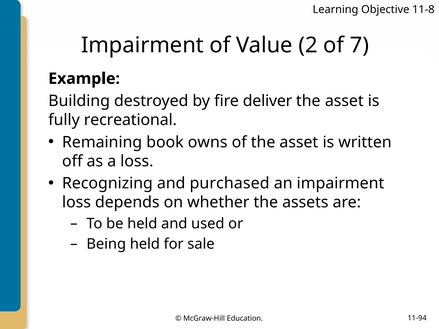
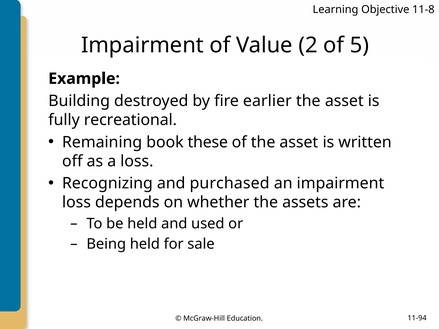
7: 7 -> 5
deliver: deliver -> earlier
owns: owns -> these
